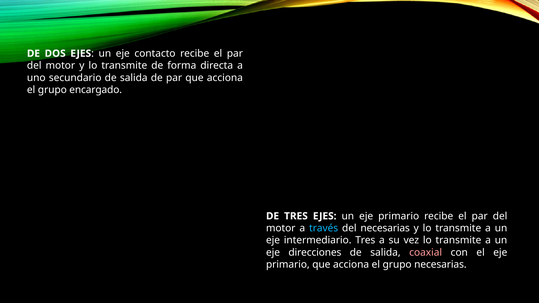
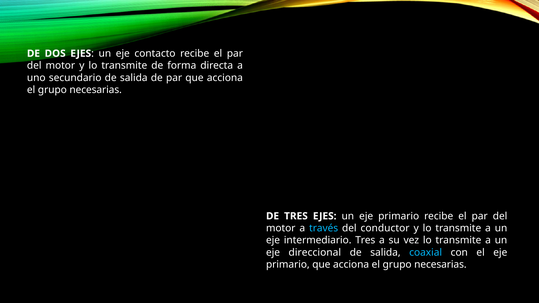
encargado at (96, 90): encargado -> necesarias
del necesarias: necesarias -> conductor
direcciones: direcciones -> direccional
coaxial colour: pink -> light blue
